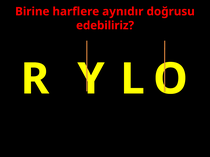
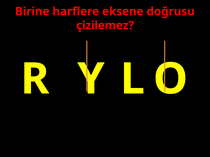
aynıdır: aynıdır -> eksene
edebiliriz: edebiliriz -> çizilemez
